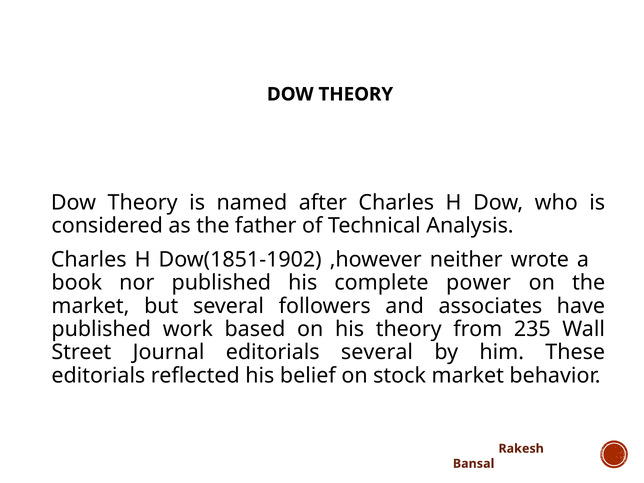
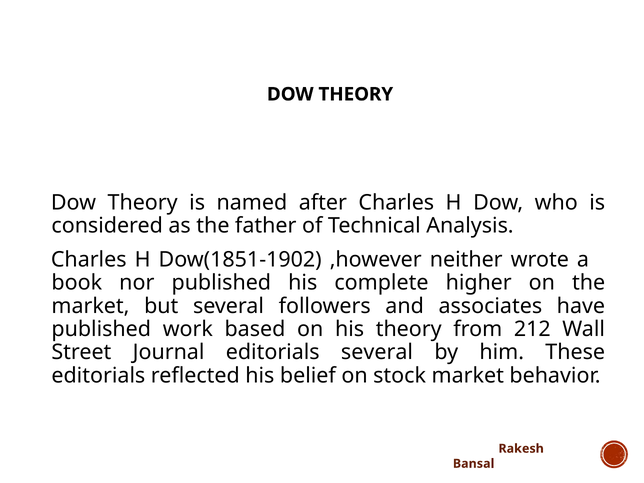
power: power -> higher
235: 235 -> 212
